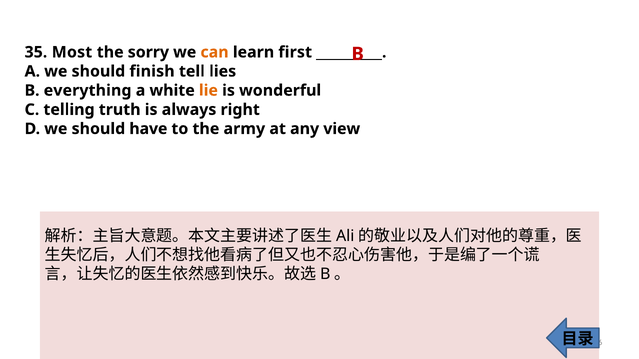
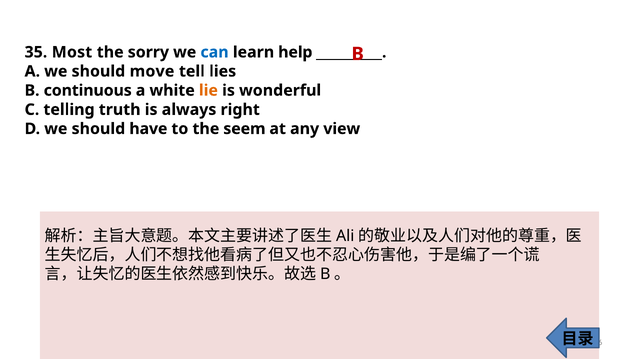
can colour: orange -> blue
first: first -> help
finish: finish -> move
everything: everything -> continuous
army: army -> seem
